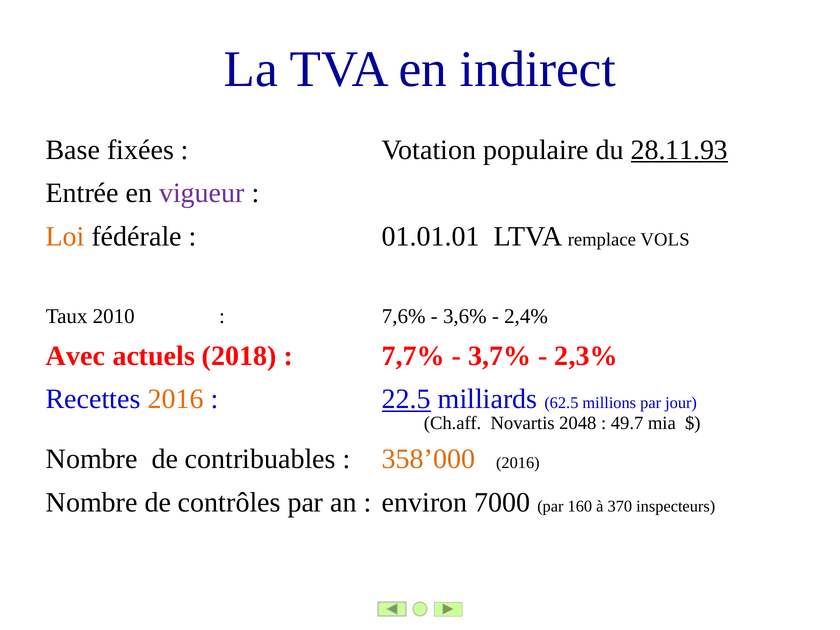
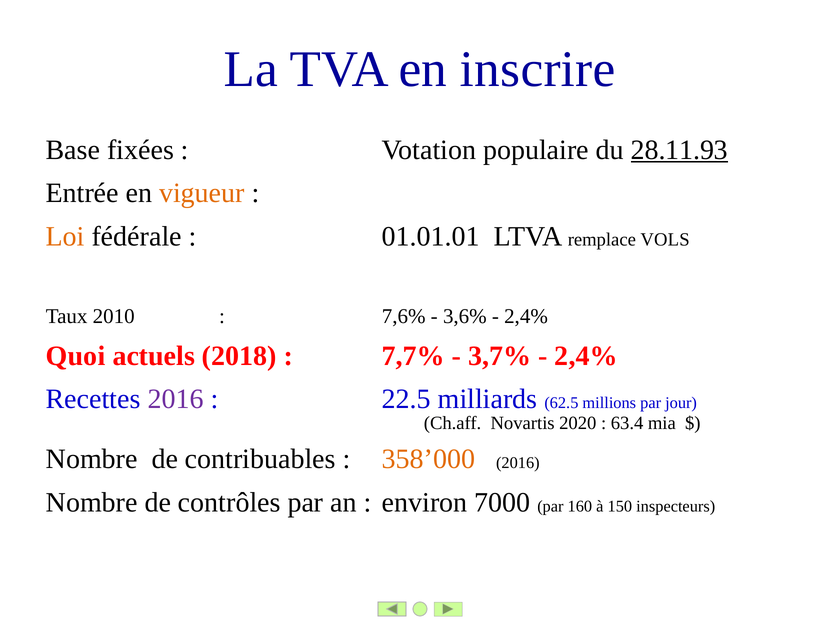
indirect: indirect -> inscrire
vigueur colour: purple -> orange
Avec: Avec -> Quoi
2,3% at (586, 356): 2,3% -> 2,4%
2016 at (176, 399) colour: orange -> purple
22.5 underline: present -> none
2048: 2048 -> 2020
49.7: 49.7 -> 63.4
370: 370 -> 150
